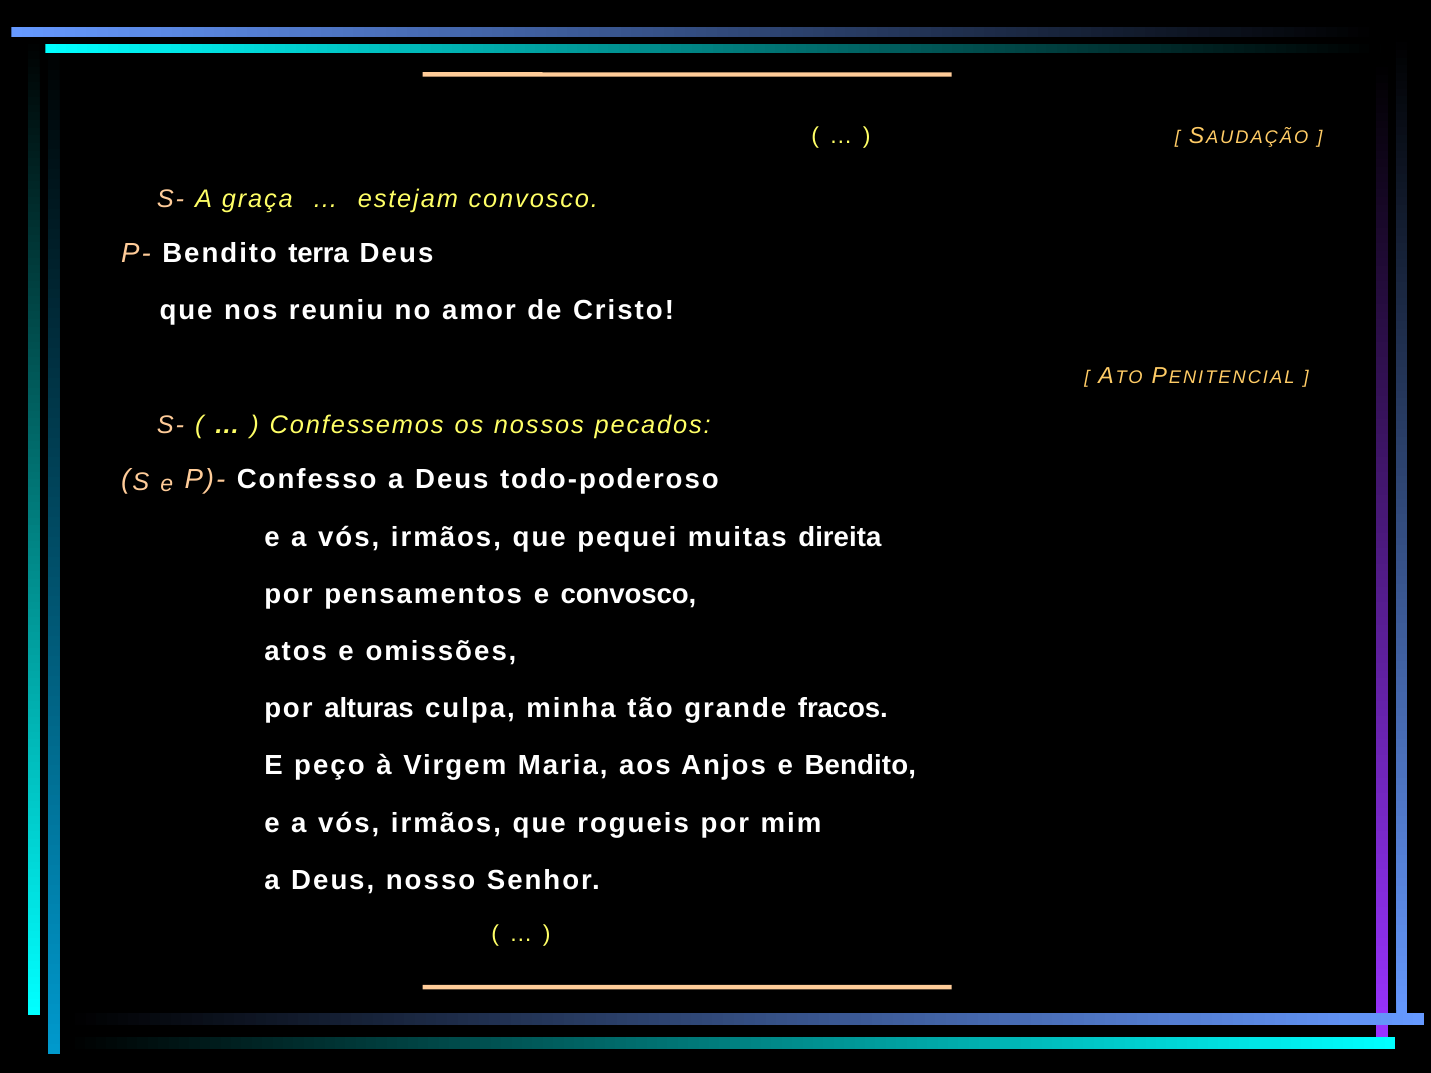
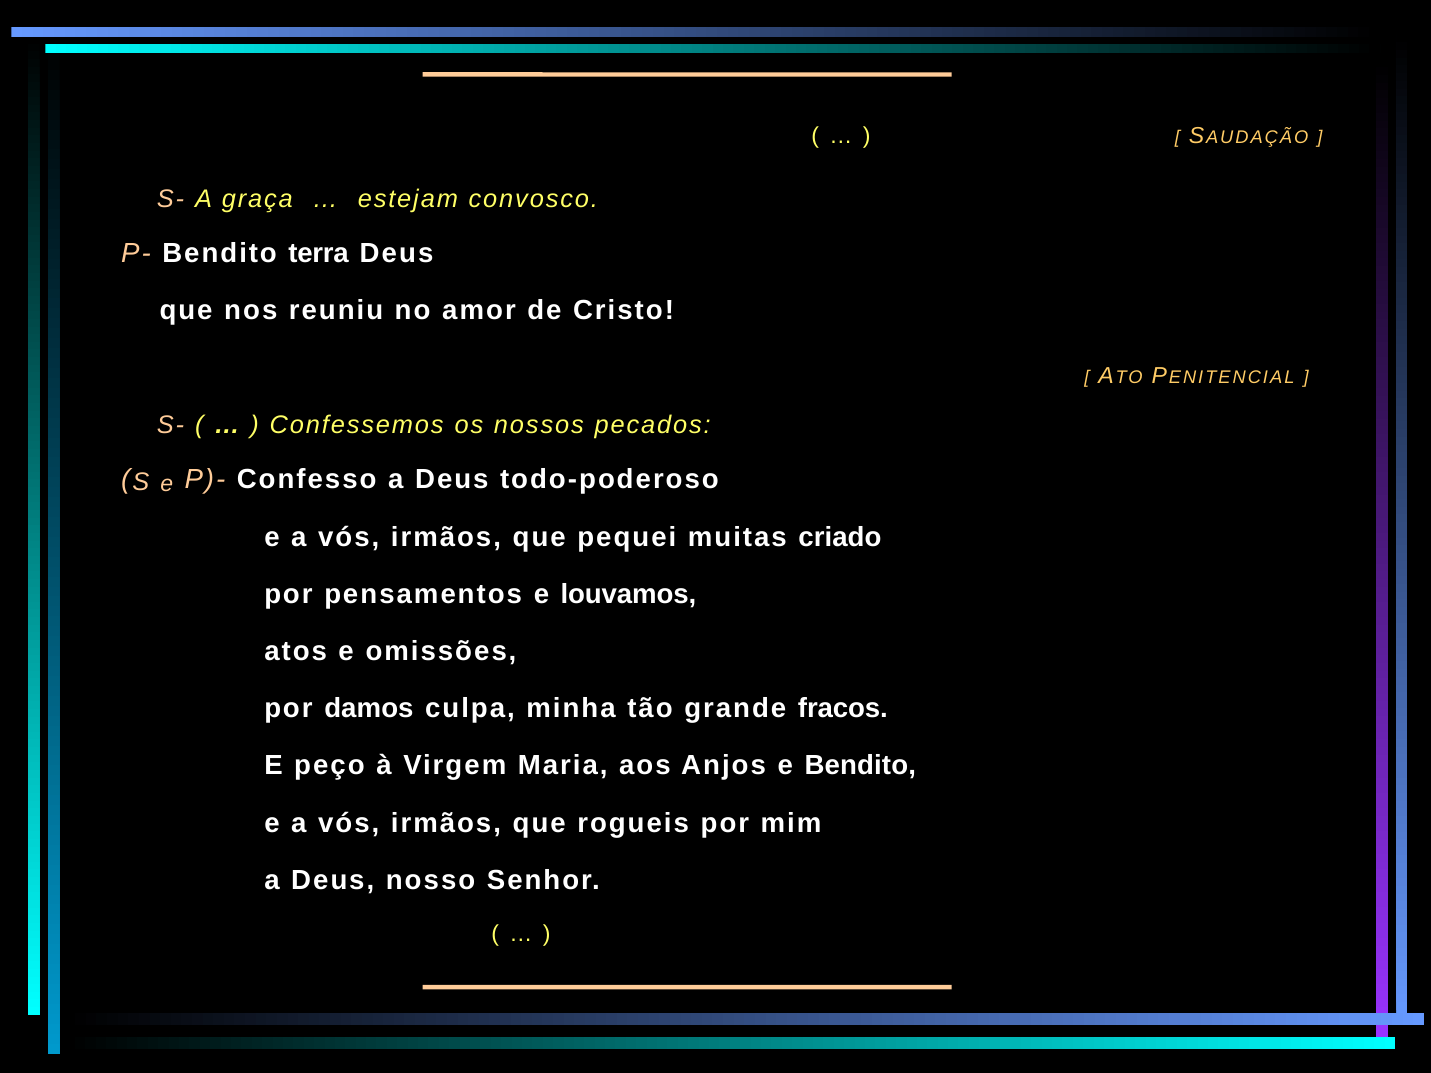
direita: direita -> criado
e convosco: convosco -> louvamos
alturas: alturas -> damos
